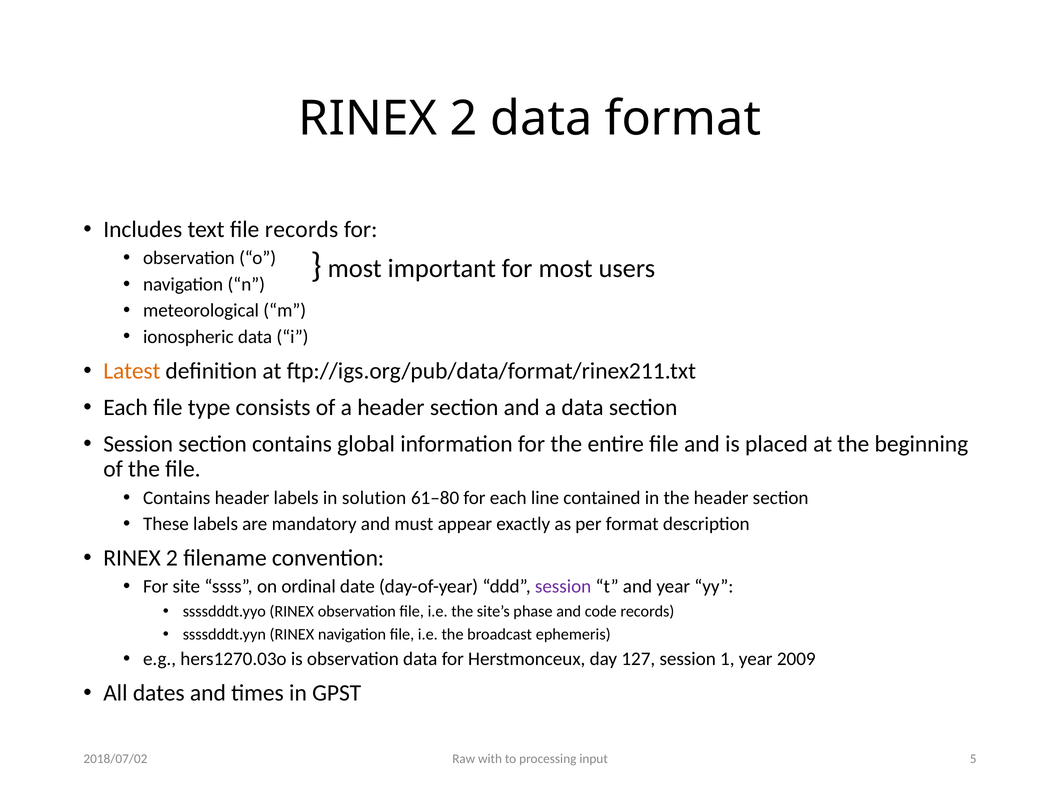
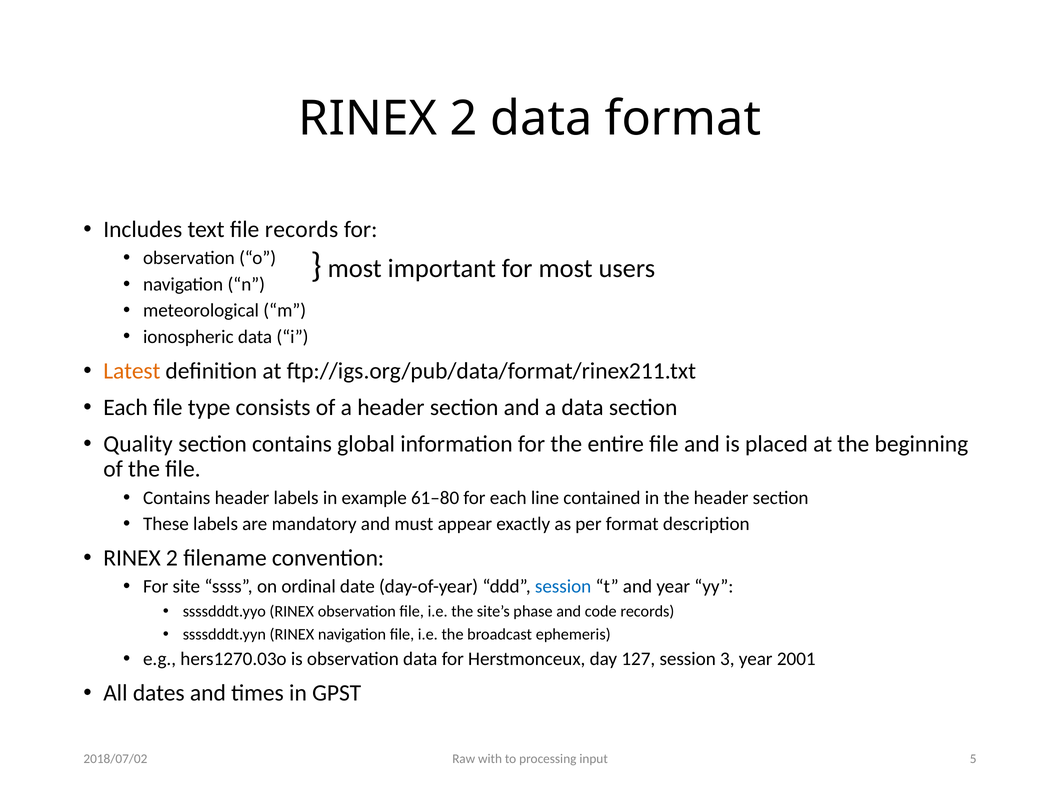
Session at (138, 444): Session -> Quality
solution: solution -> example
session at (563, 587) colour: purple -> blue
1: 1 -> 3
2009: 2009 -> 2001
